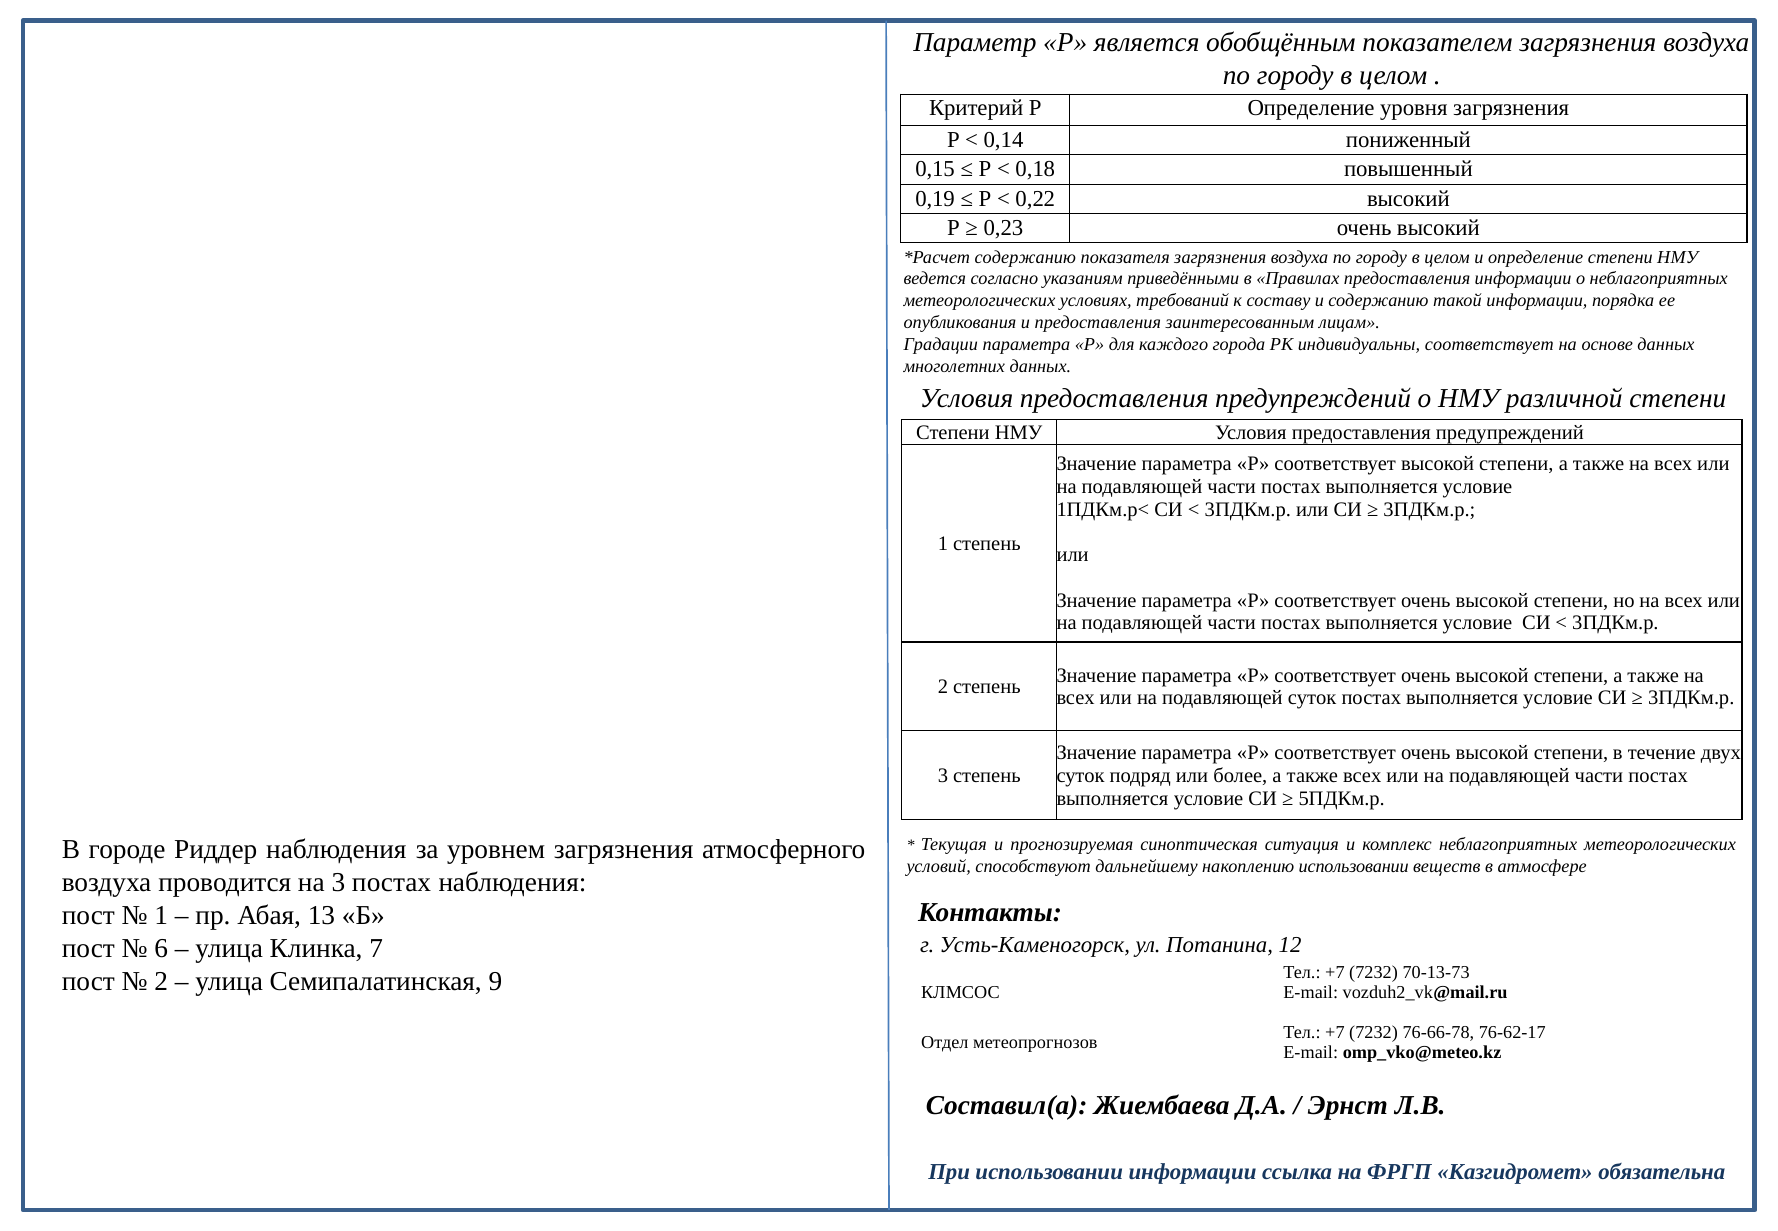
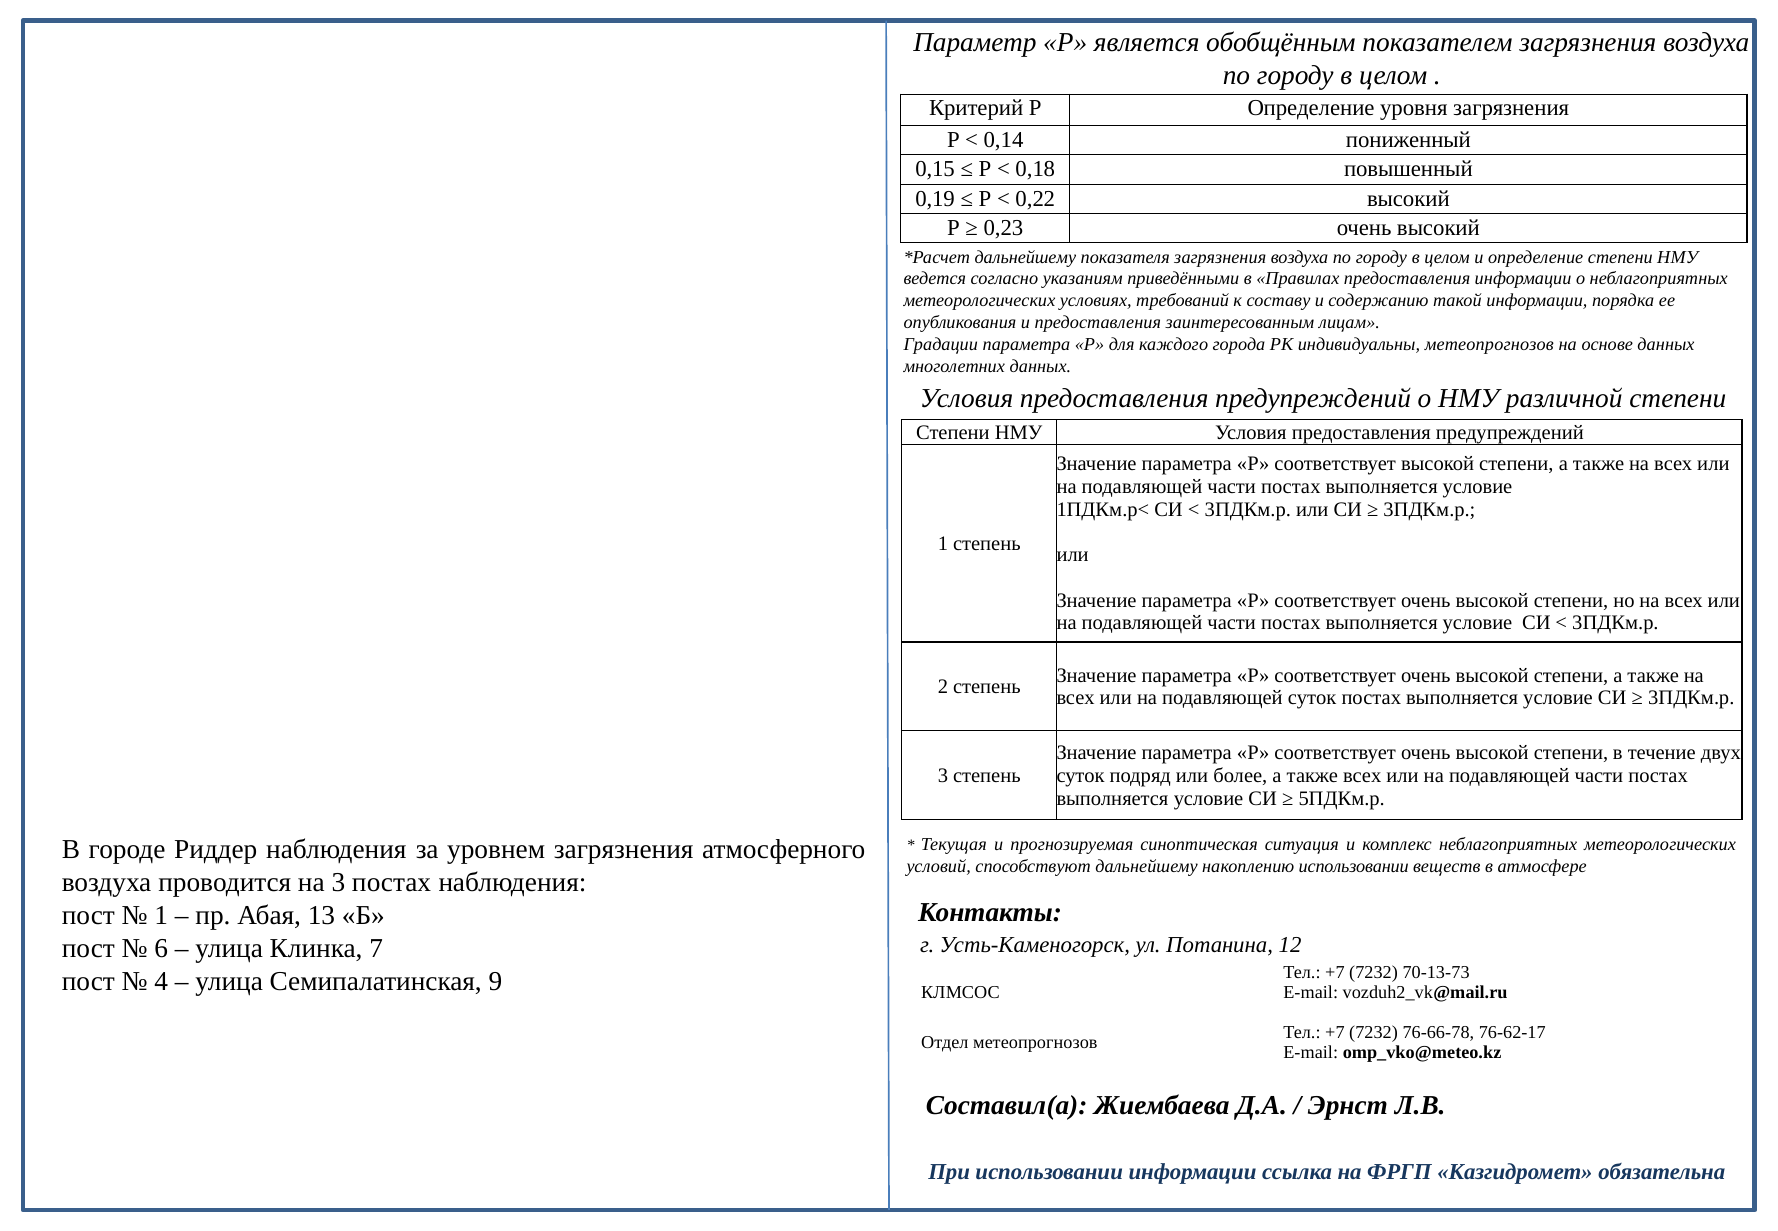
содержанию at (1025, 257): содержанию -> дальнейшему
индивидуальны соответствует: соответствует -> метеопрогнозов
2 at (161, 981): 2 -> 4
